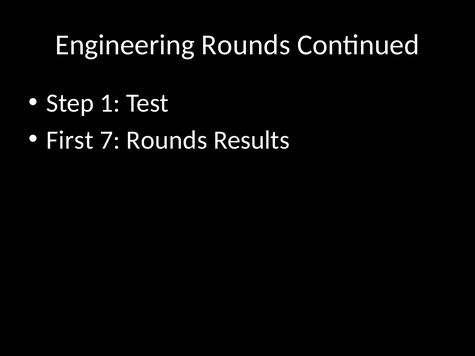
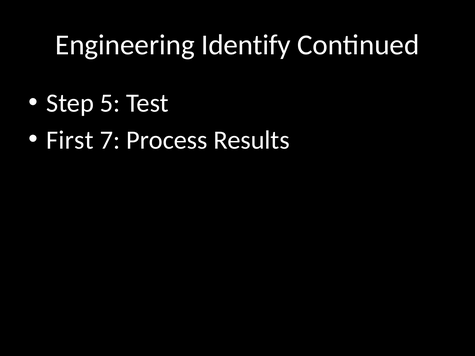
Engineering Rounds: Rounds -> Identify
1: 1 -> 5
7 Rounds: Rounds -> Process
